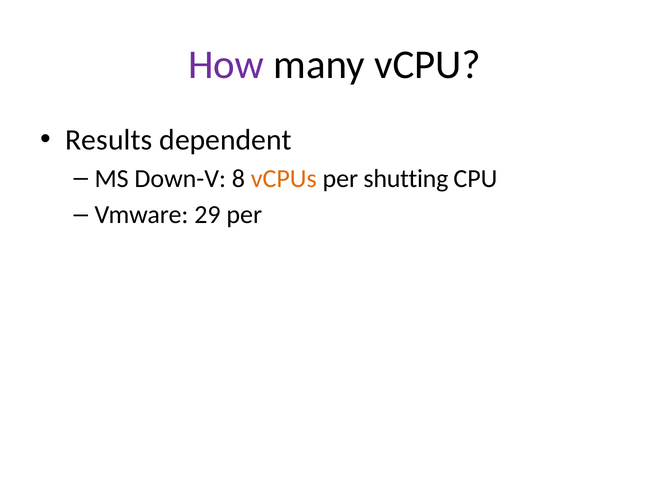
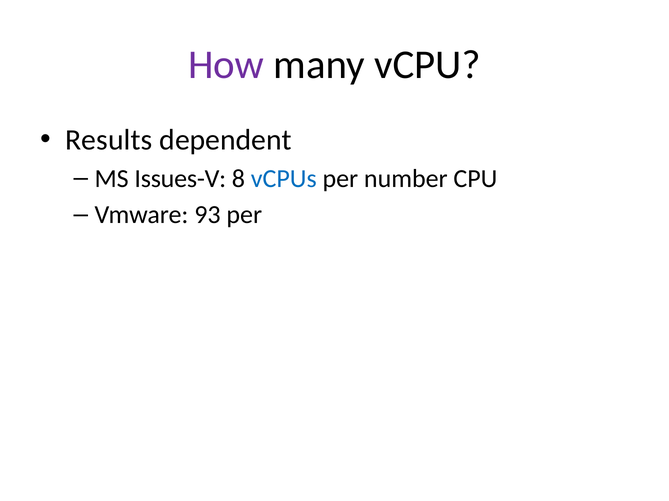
Down-V: Down-V -> Issues-V
vCPUs colour: orange -> blue
shutting: shutting -> number
29: 29 -> 93
